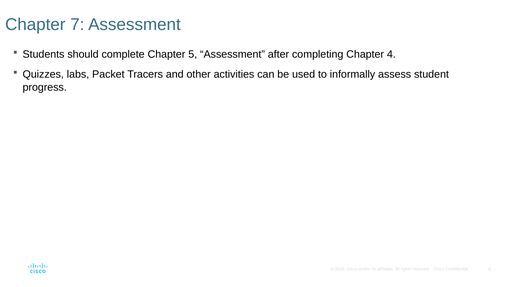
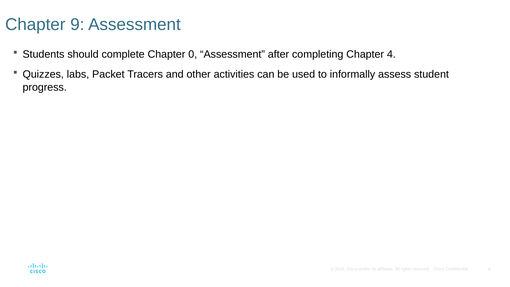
7: 7 -> 9
5: 5 -> 0
